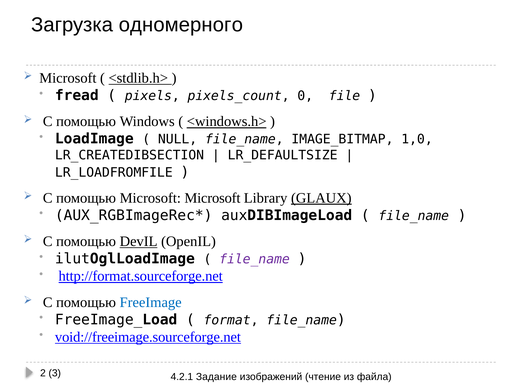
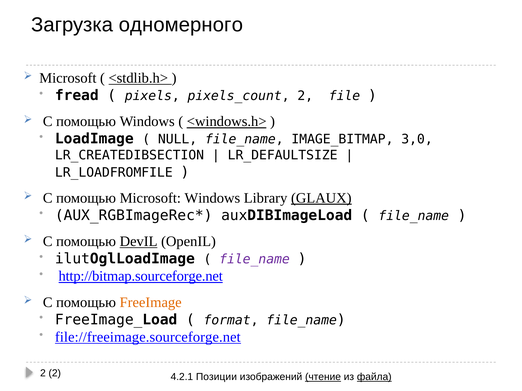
pixels_count 0: 0 -> 2
1,0: 1,0 -> 3,0
Microsoft Microsoft: Microsoft -> Windows
http://format.sourceforge.net: http://format.sourceforge.net -> http://bitmap.sourceforge.net
FreeImage colour: blue -> orange
void://freeimage.sourceforge.net: void://freeimage.sourceforge.net -> file://freeimage.sourceforge.net
2 3: 3 -> 2
Задание: Задание -> Позиции
чтение underline: none -> present
файла underline: none -> present
